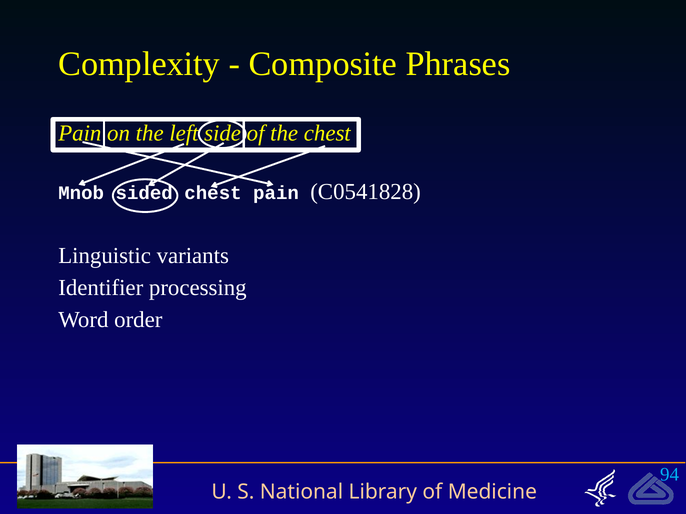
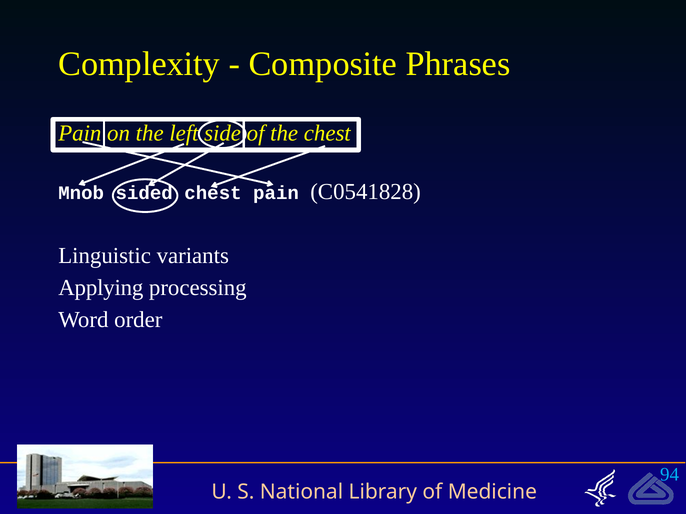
Identifier: Identifier -> Applying
